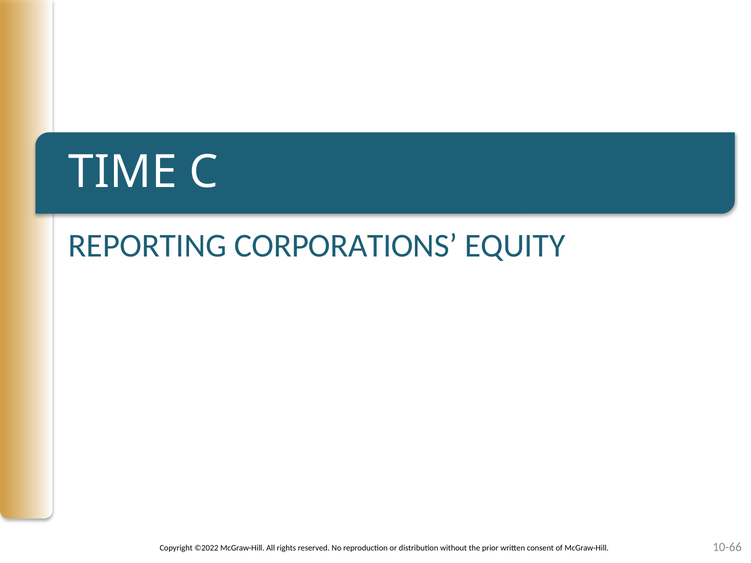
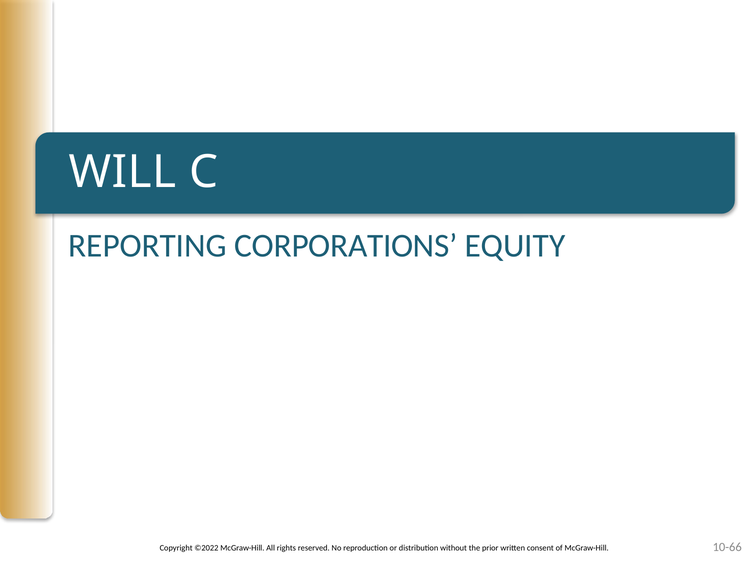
TIME: TIME -> WILL
